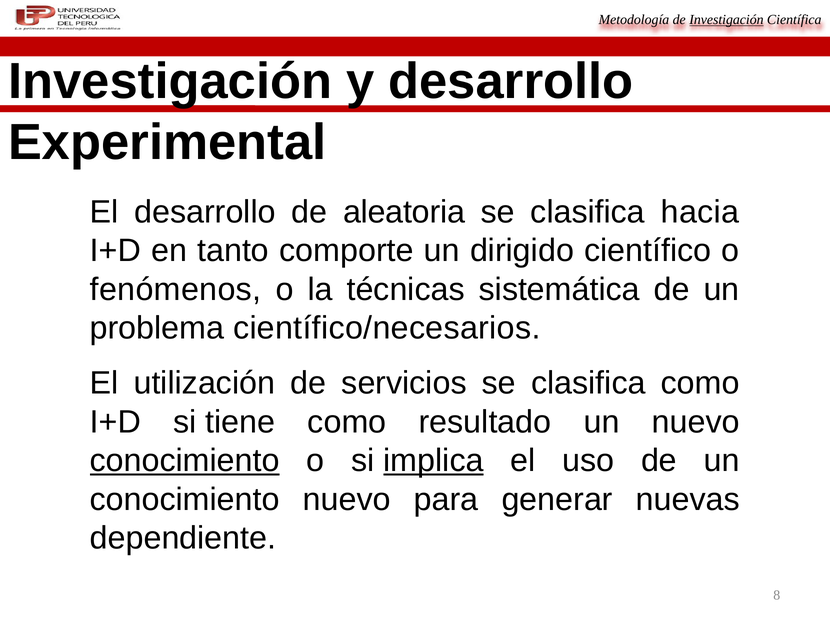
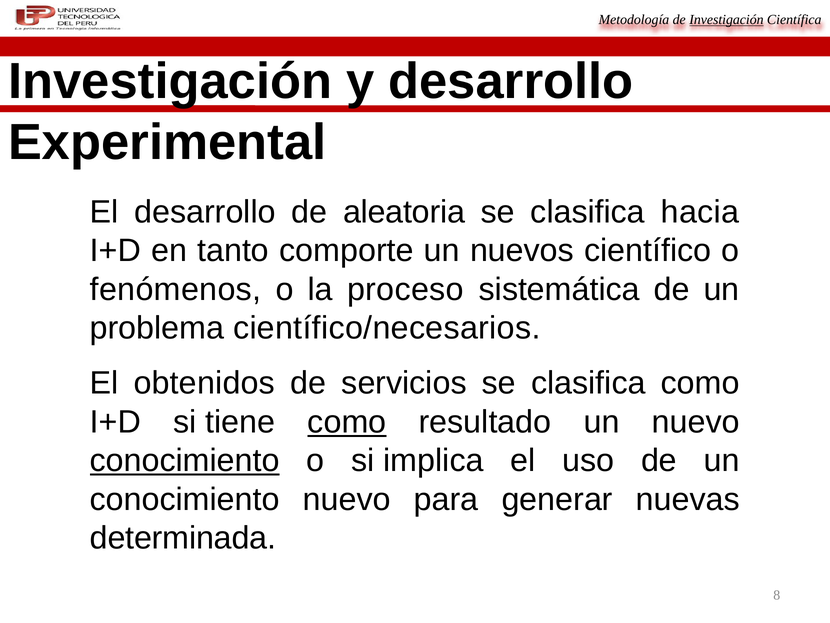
dirigido: dirigido -> nuevos
técnicas: técnicas -> proceso
utilización: utilización -> obtenidos
como at (347, 422) underline: none -> present
implica underline: present -> none
dependiente: dependiente -> determinada
